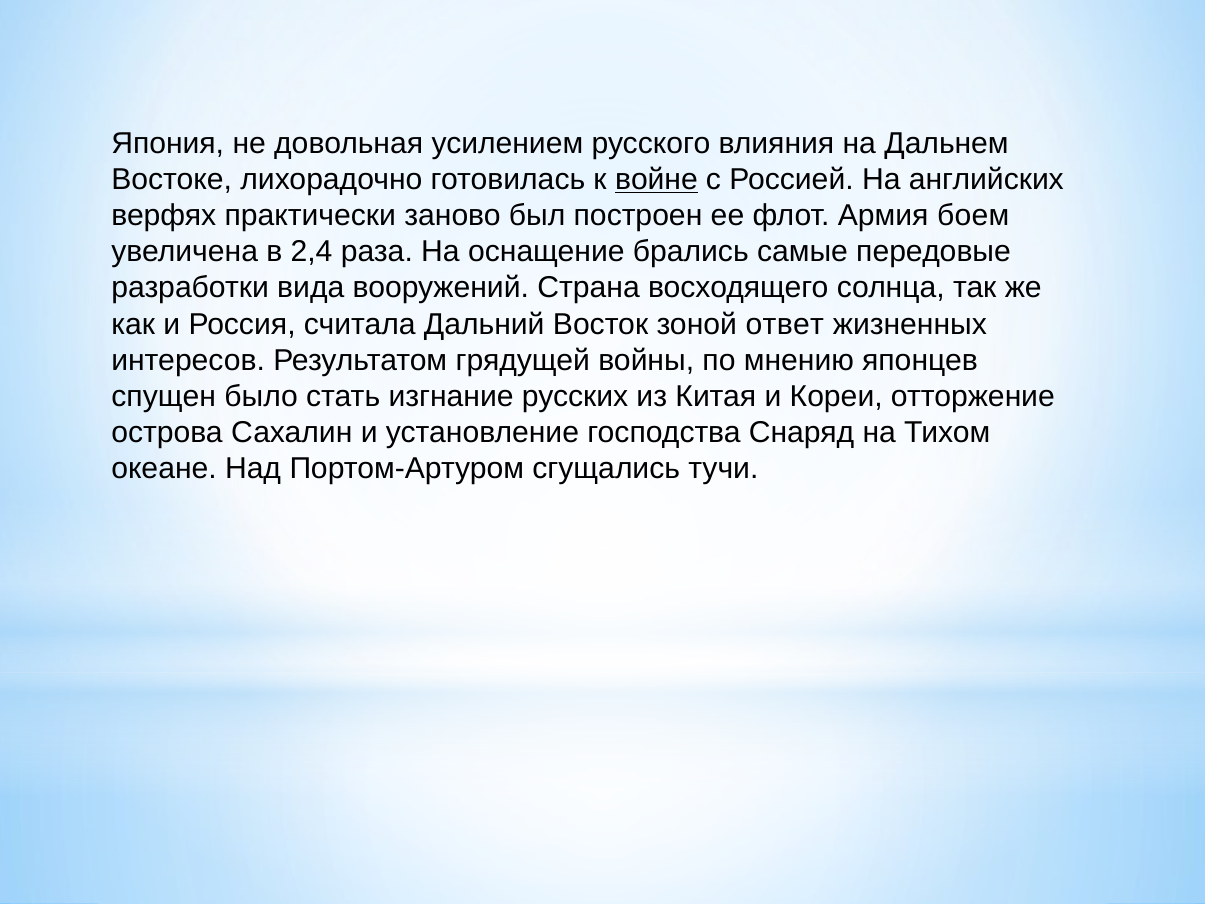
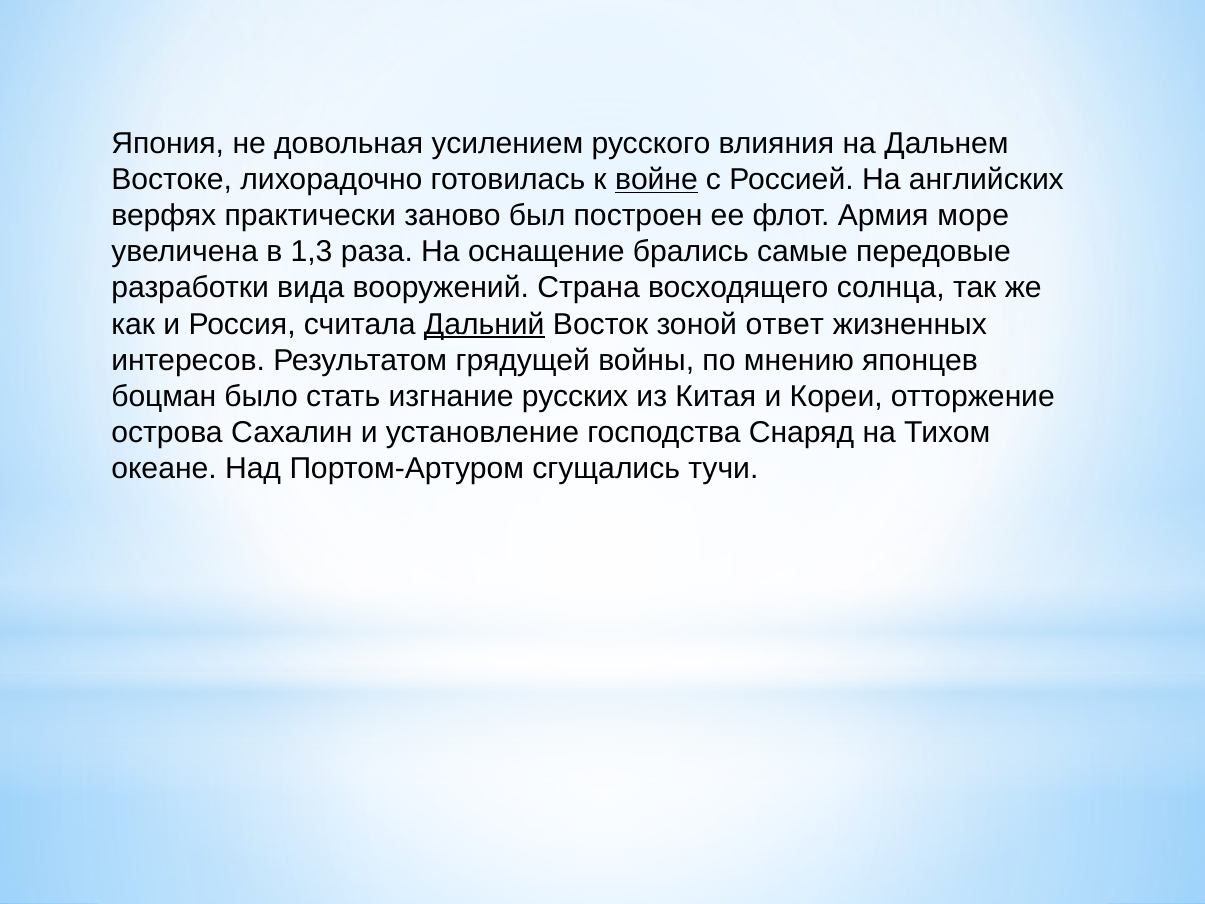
боем: боем -> море
2,4: 2,4 -> 1,3
Дальний underline: none -> present
спущен: спущен -> боцман
